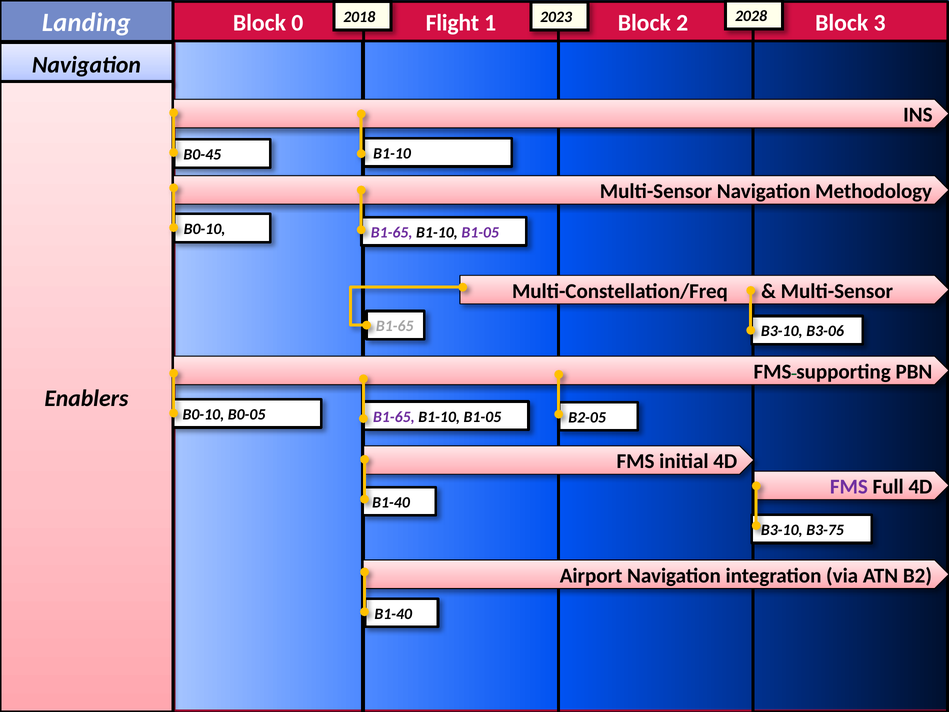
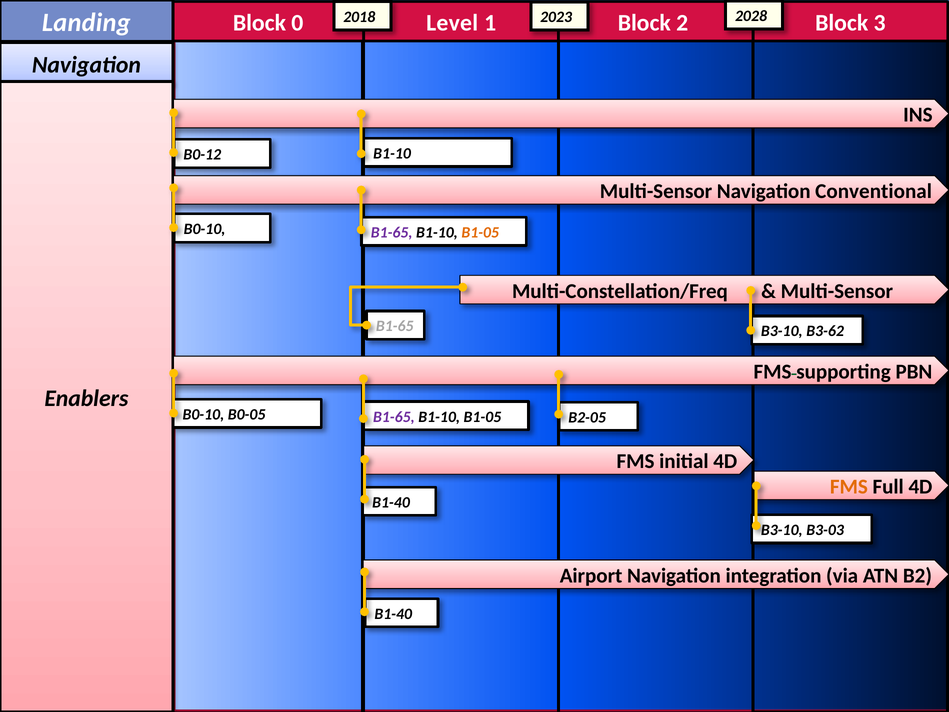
Flight: Flight -> Level
B0-45: B0-45 -> B0-12
Methodology: Methodology -> Conventional
B1-05 at (480, 232) colour: purple -> orange
B3-06: B3-06 -> B3-62
FMS at (849, 487) colour: purple -> orange
B3-75: B3-75 -> B3-03
